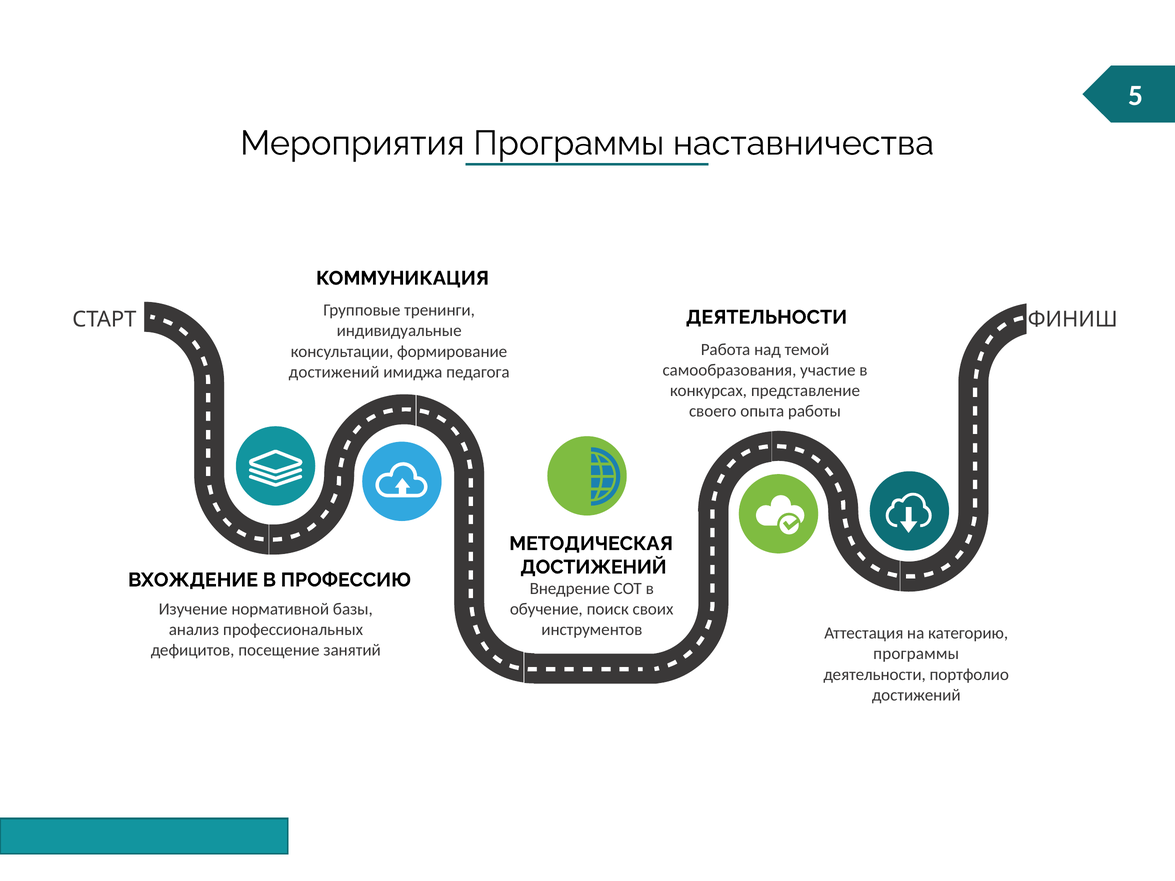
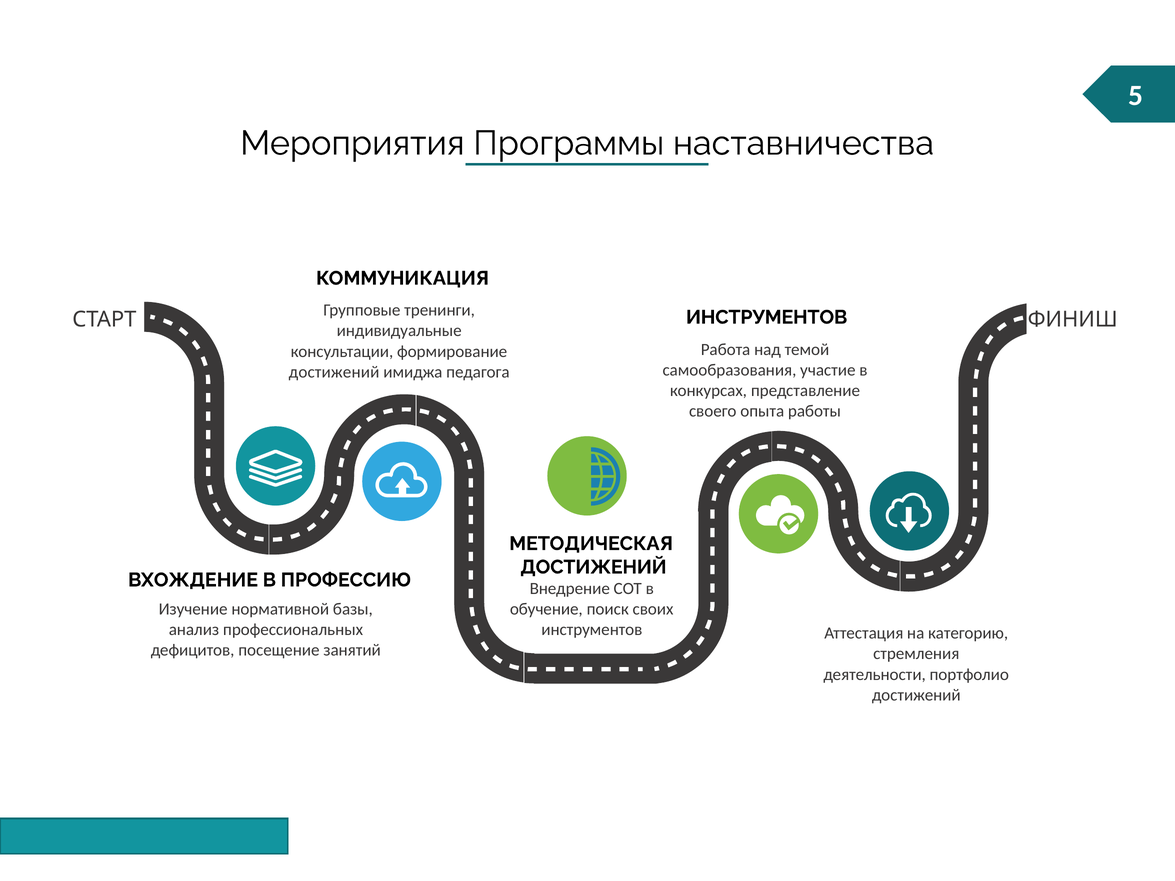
ДЕЯТЕЛЬНОСТИ at (767, 317): ДЕЯТЕЛЬНОСТИ -> ИНСТРУМЕНТОВ
программы at (916, 654): программы -> стремления
